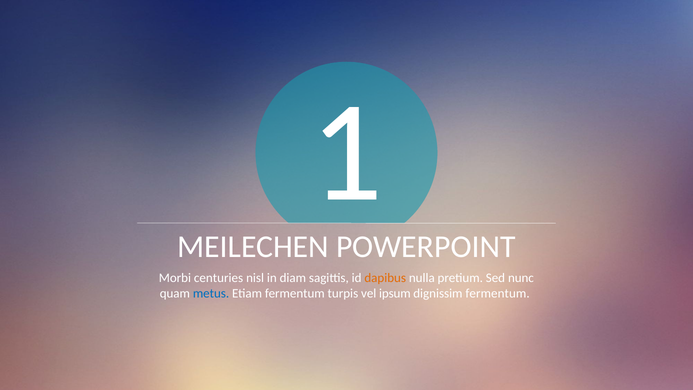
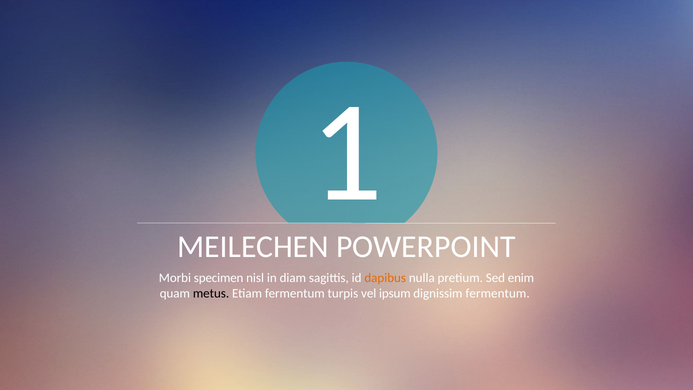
centuries: centuries -> specimen
nunc: nunc -> enim
metus colour: blue -> black
